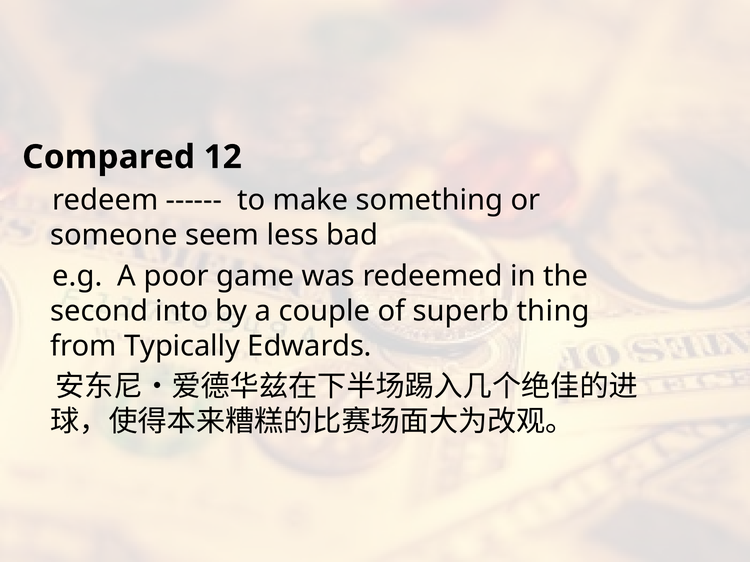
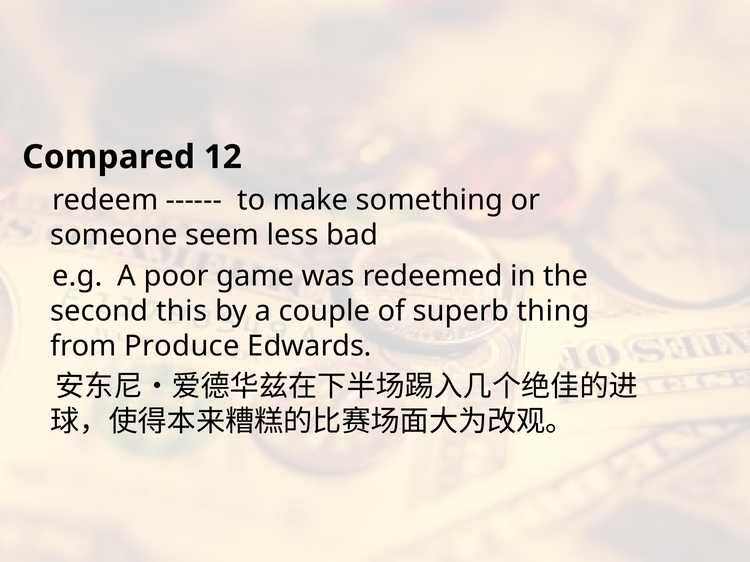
into: into -> this
Typically: Typically -> Produce
